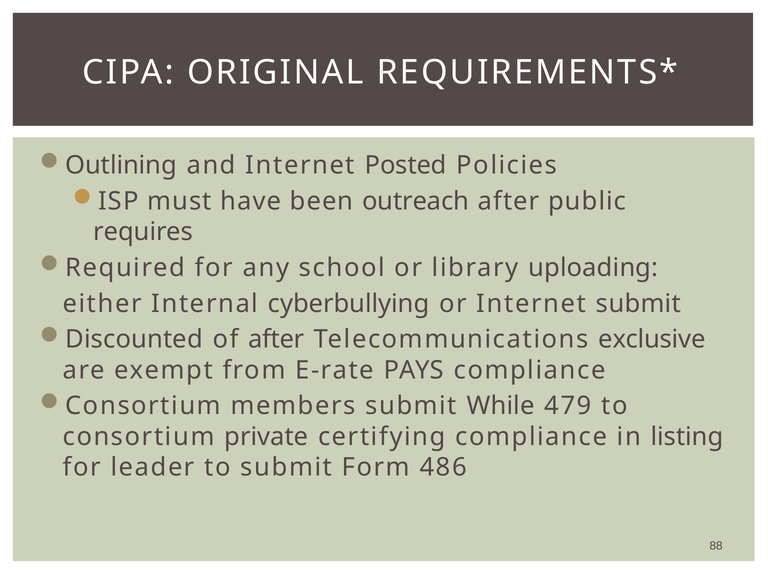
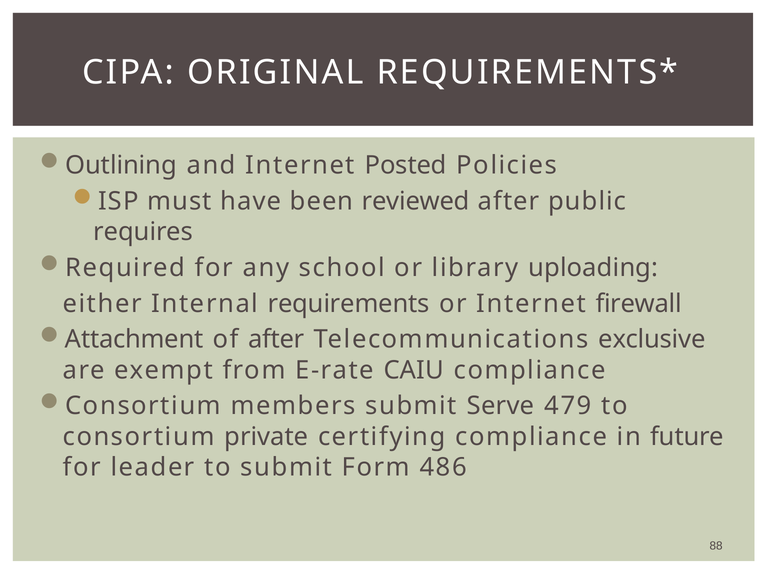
outreach: outreach -> reviewed
cyberbullying: cyberbullying -> requirements
Internet submit: submit -> firewall
Discounted: Discounted -> Attachment
PAYS: PAYS -> CAIU
While: While -> Serve
listing: listing -> future
